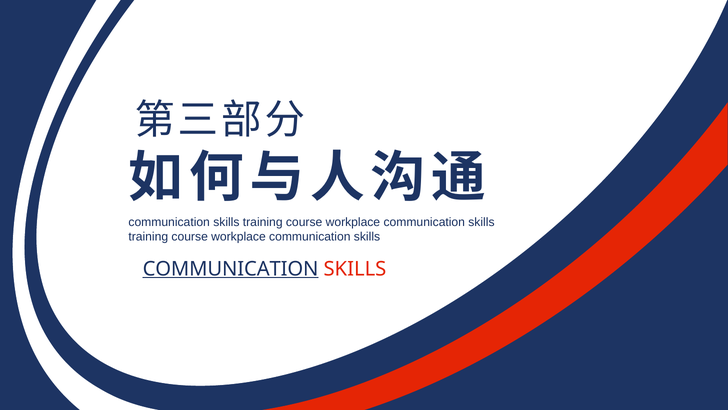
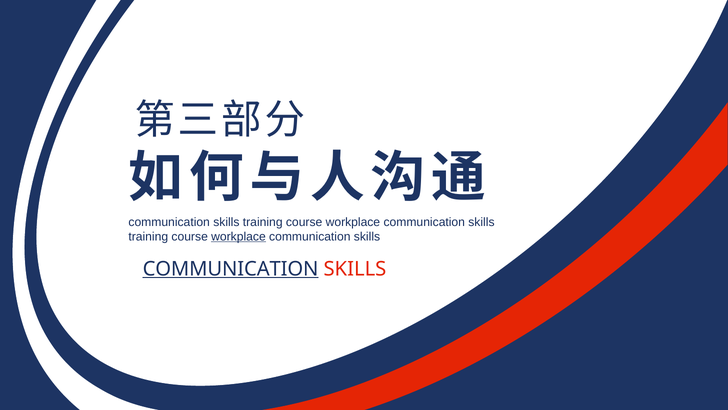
workplace at (238, 236) underline: none -> present
